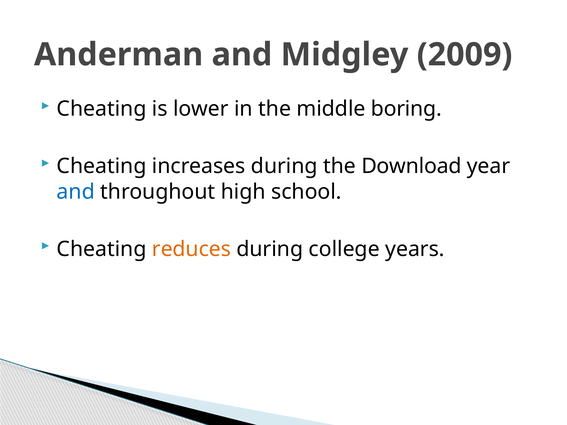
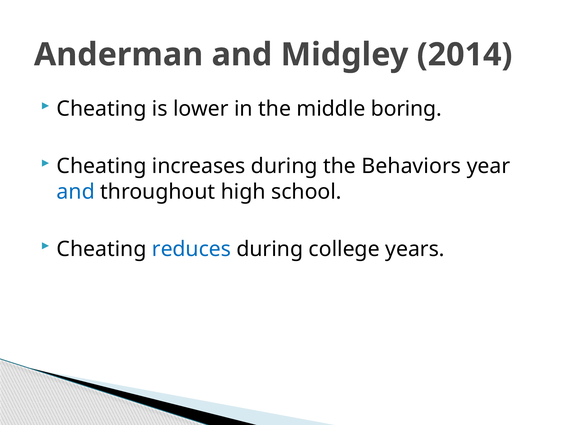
2009: 2009 -> 2014
Download: Download -> Behaviors
reduces colour: orange -> blue
